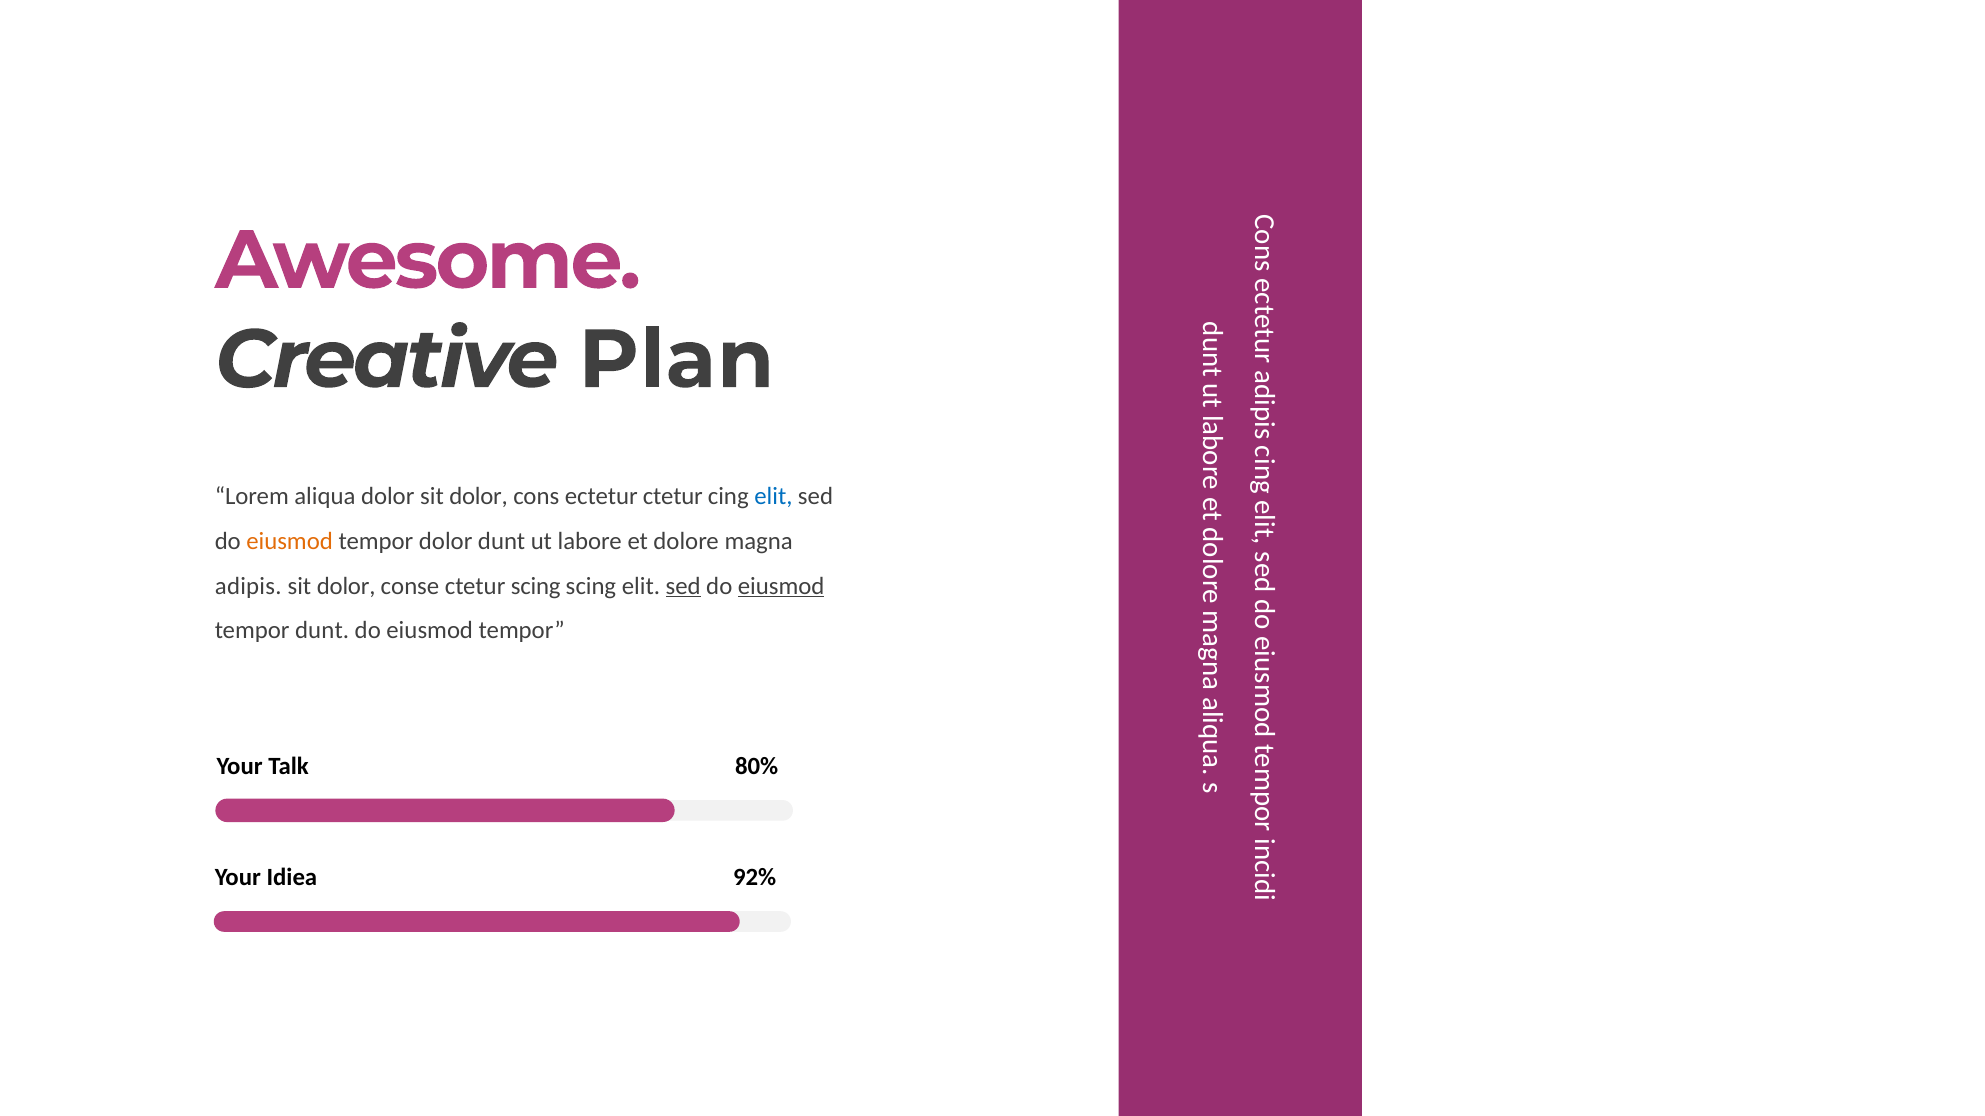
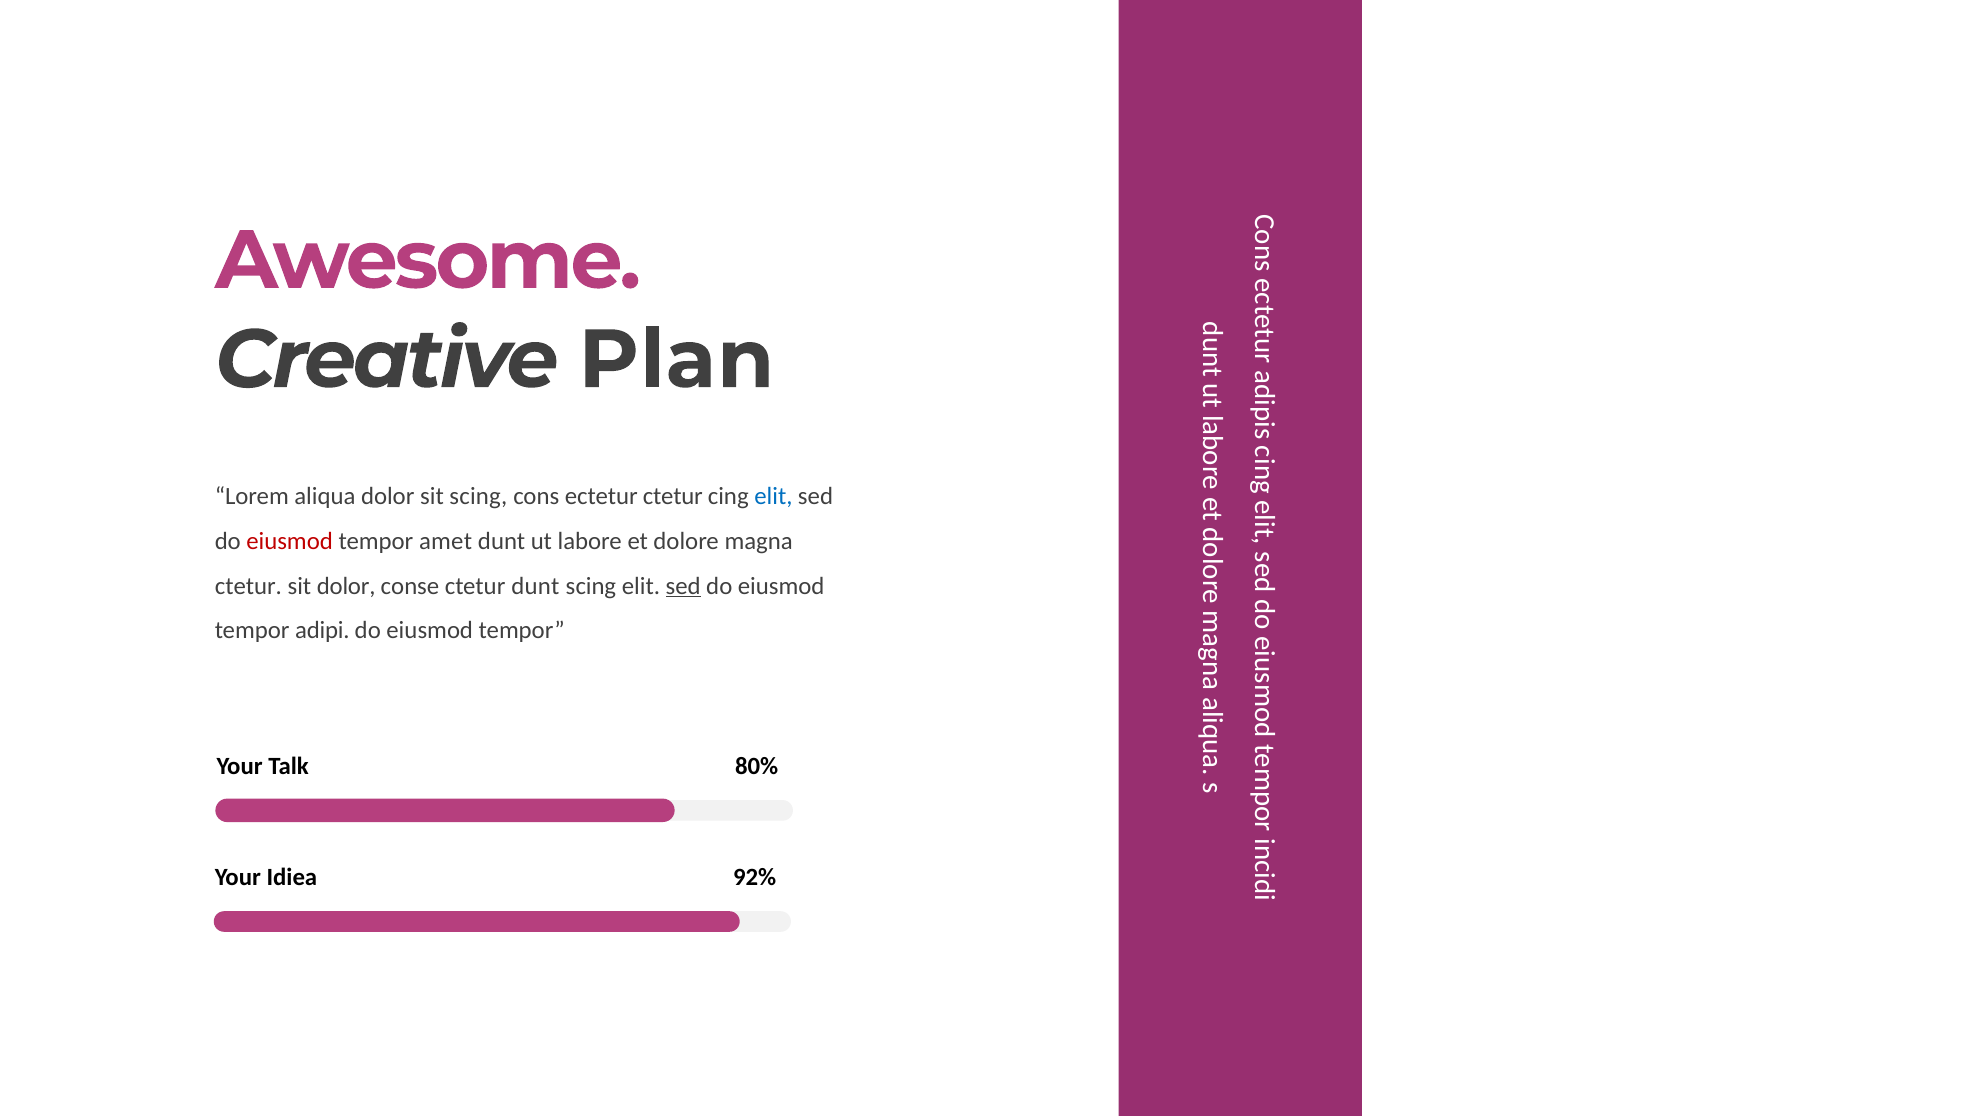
dolor sit dolor: dolor -> scing
eiusmod at (290, 542) colour: orange -> red
tempor dolor: dolor -> amet
adipis at (248, 586): adipis -> ctetur
ctetur scing: scing -> dunt
eiusmod at (781, 586) underline: present -> none
tempor dunt: dunt -> adipi
